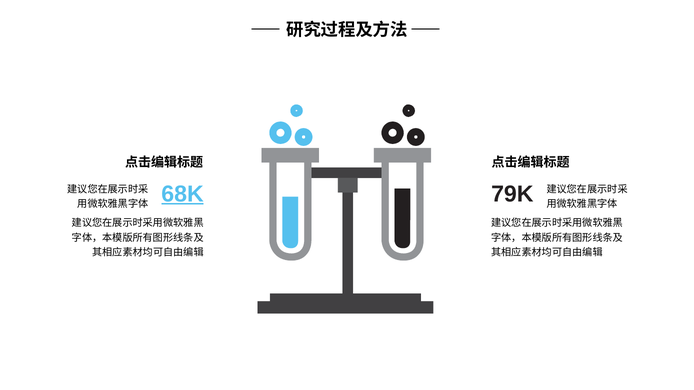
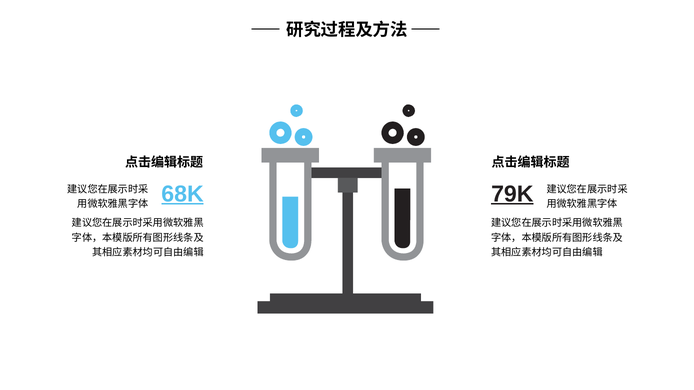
79K underline: none -> present
